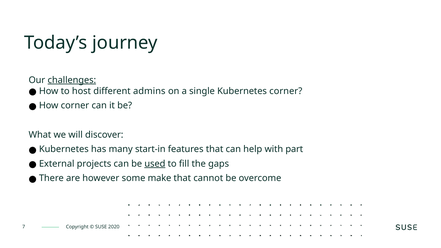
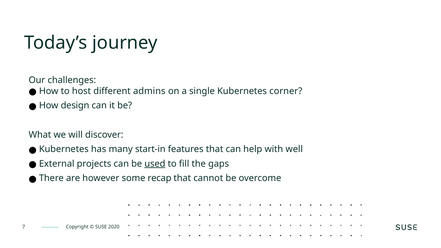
challenges underline: present -> none
How corner: corner -> design
part: part -> well
make: make -> recap
